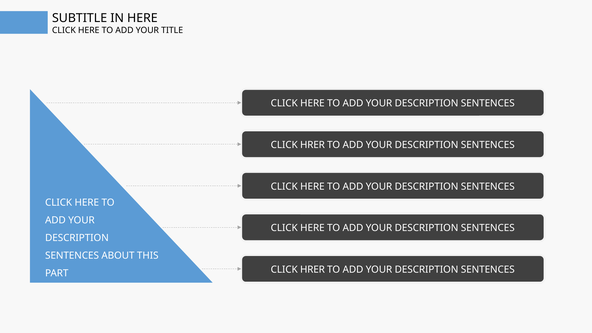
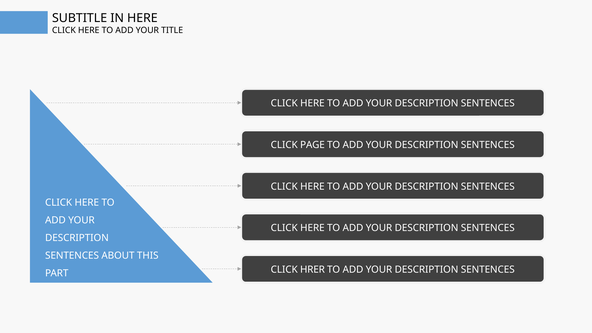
HRER at (312, 145): HRER -> PAGE
